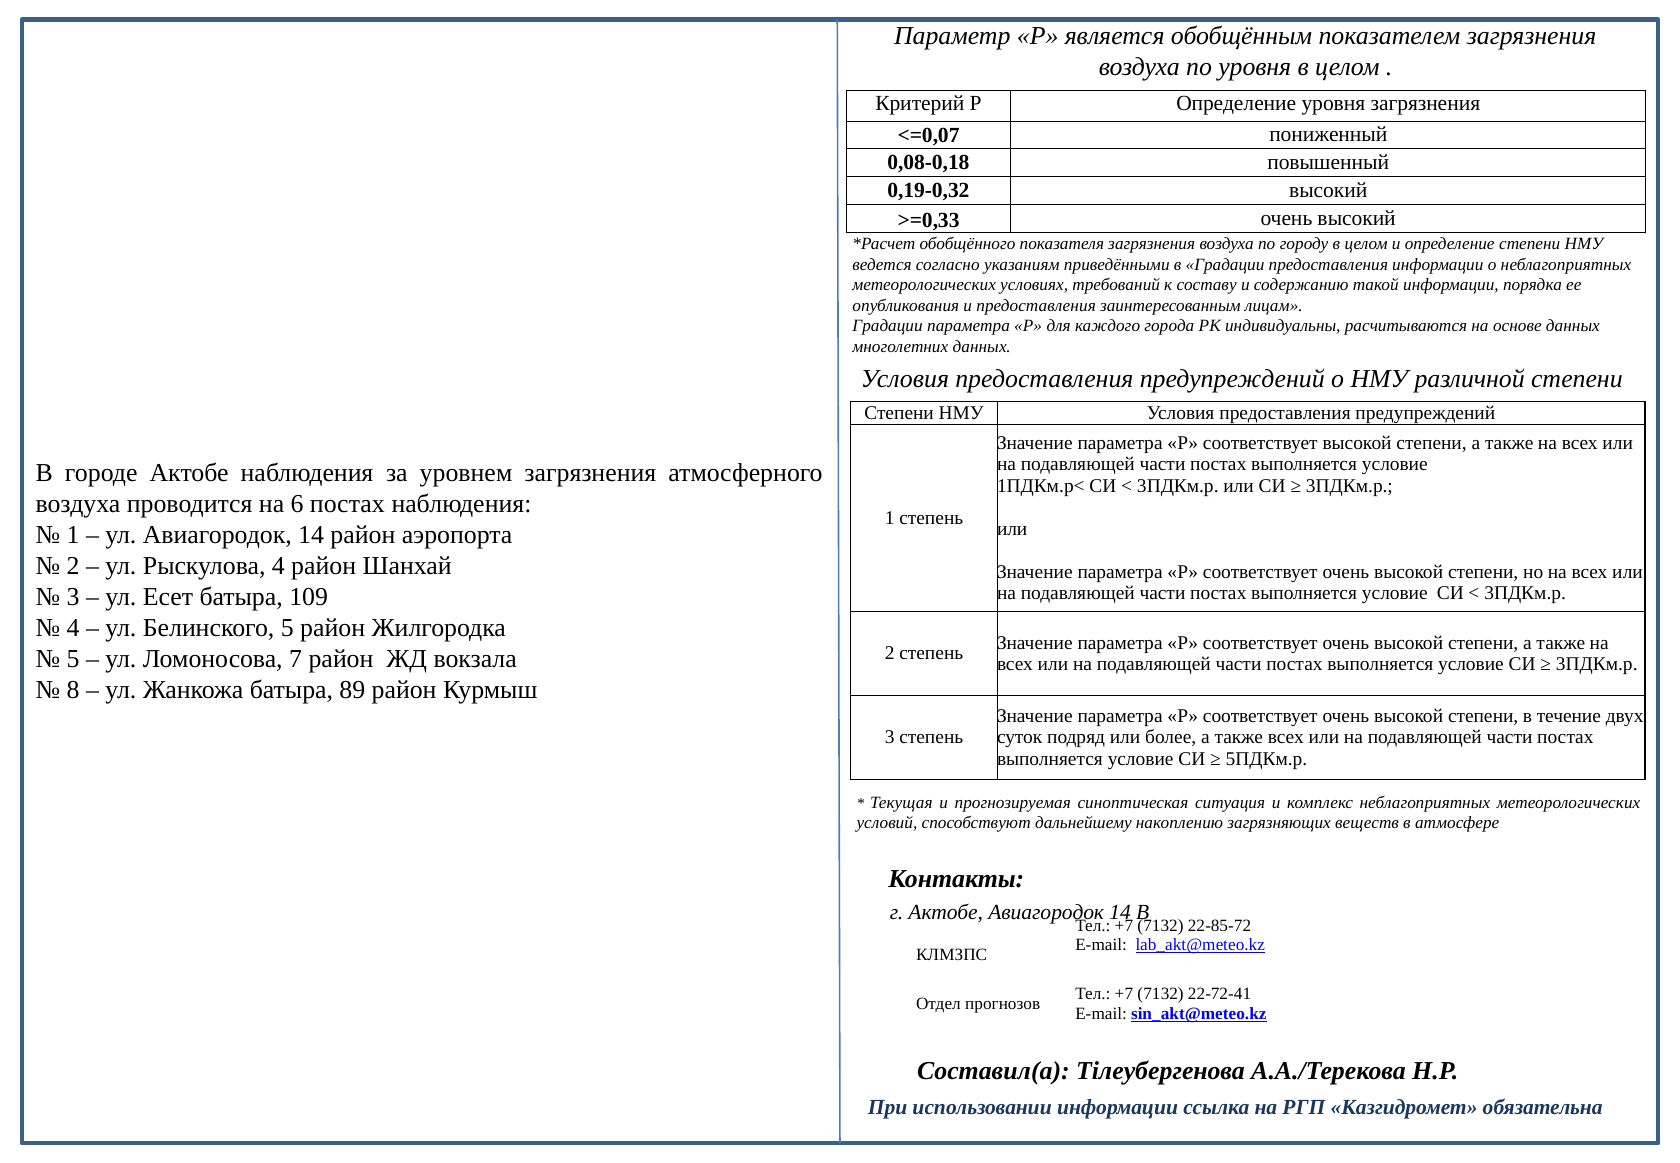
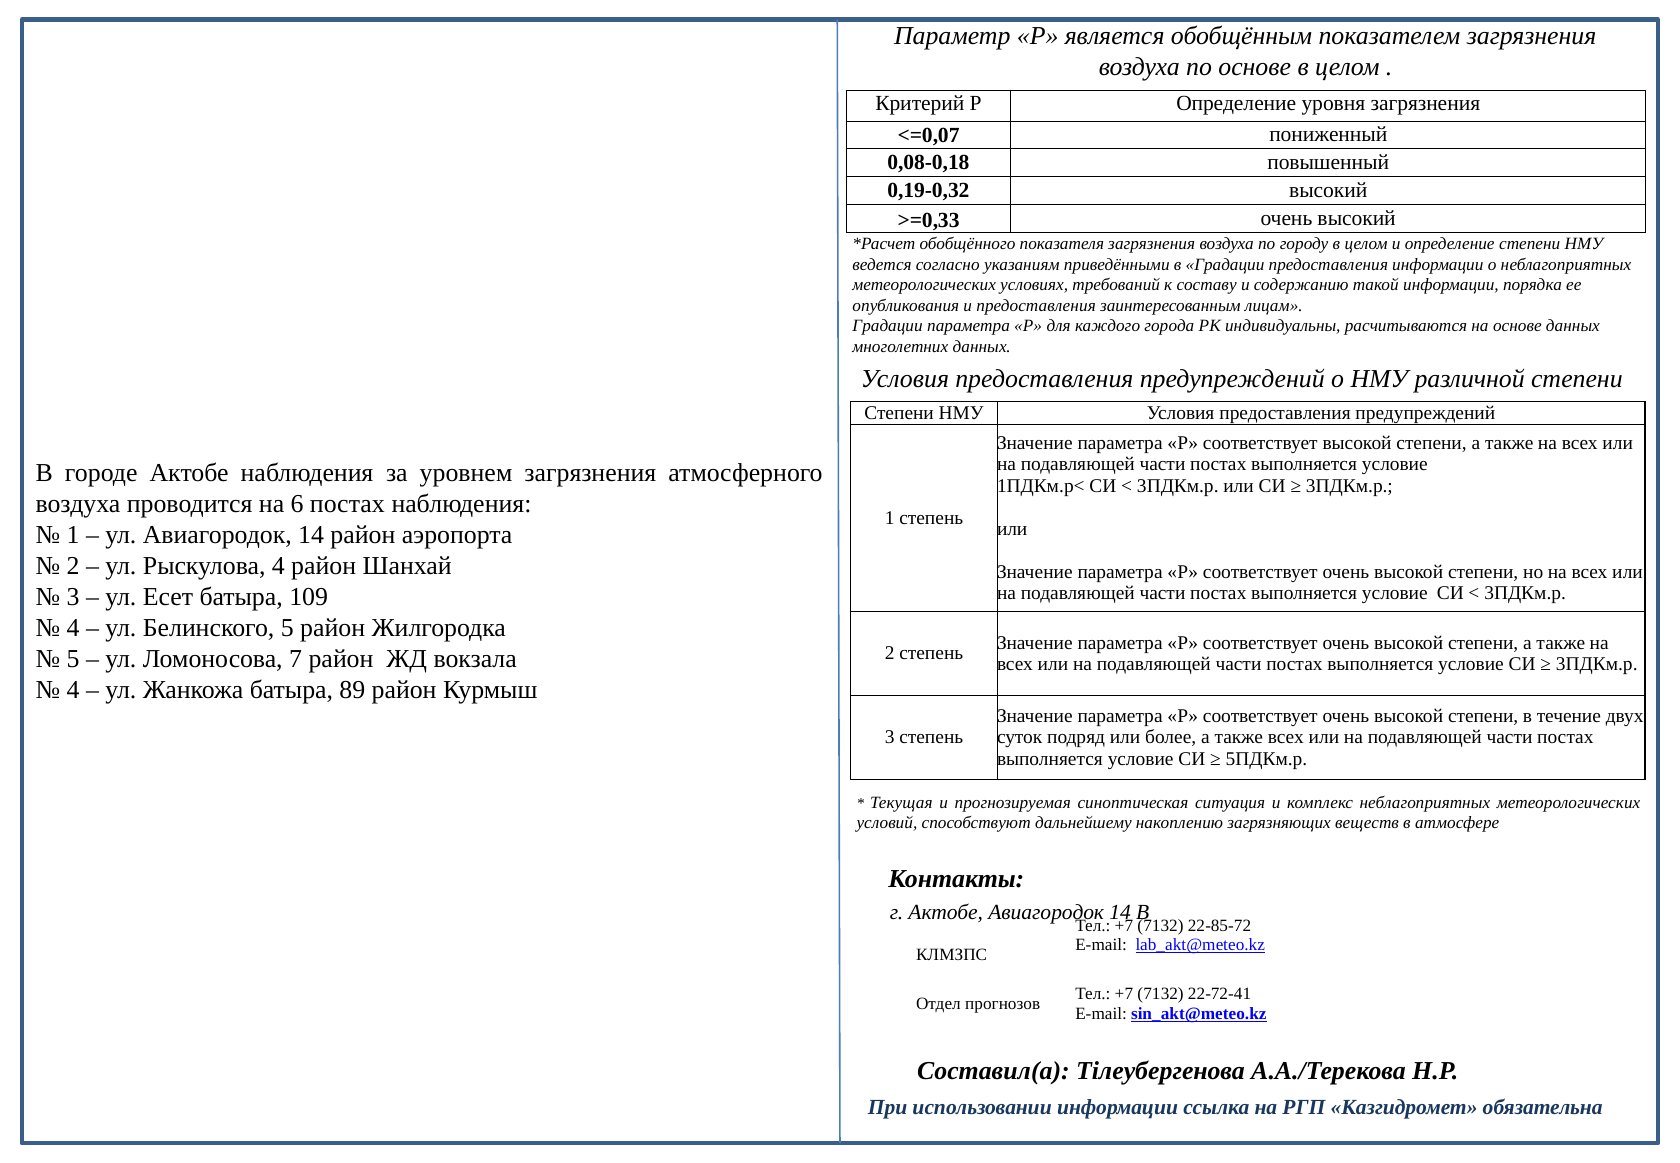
по уровня: уровня -> основе
8 at (73, 690): 8 -> 4
